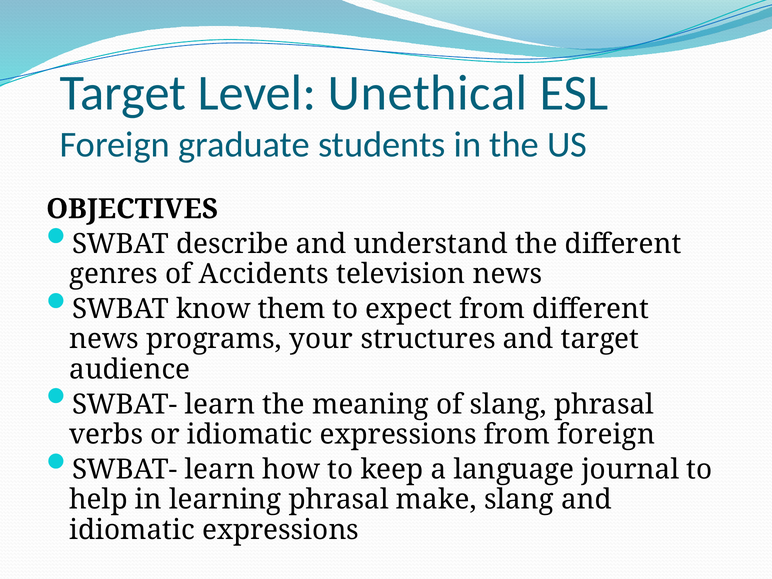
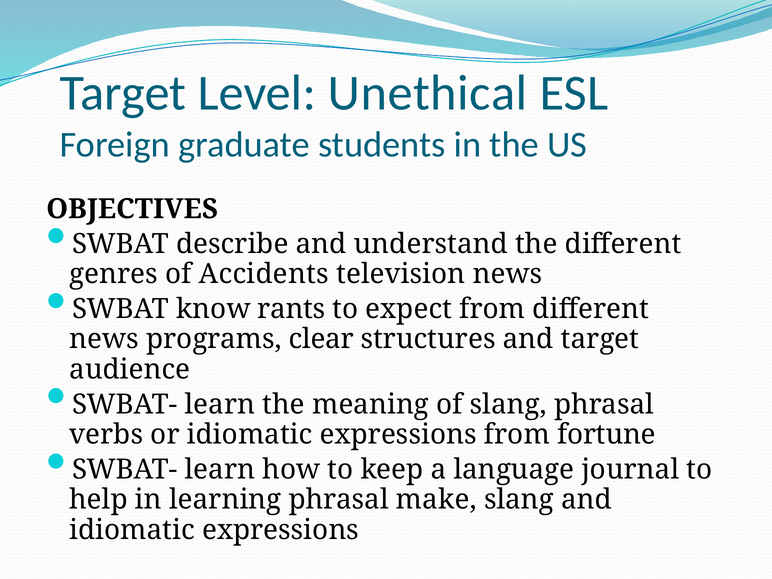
them: them -> rants
your: your -> clear
from foreign: foreign -> fortune
